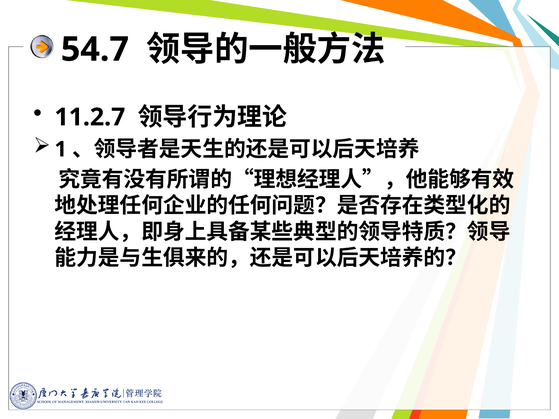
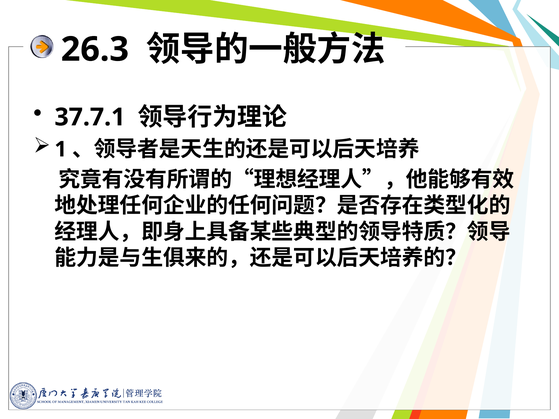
54.7: 54.7 -> 26.3
11.2.7: 11.2.7 -> 37.7.1
